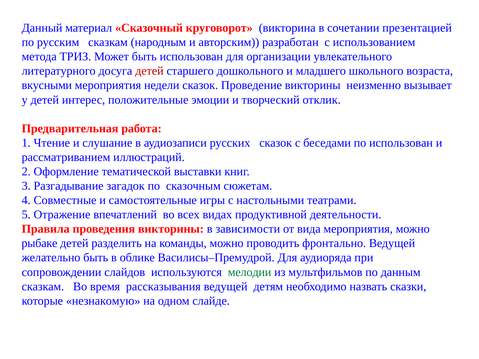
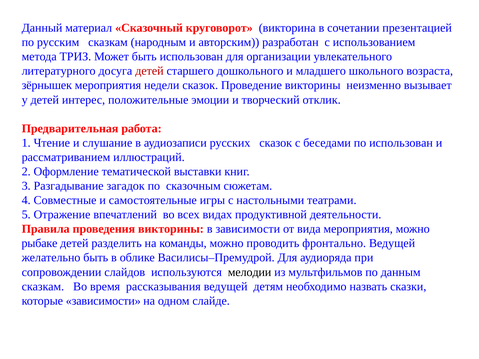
вкусными: вкусными -> зёрнышек
мелодии colour: green -> black
которые незнакомую: незнакомую -> зависимости
